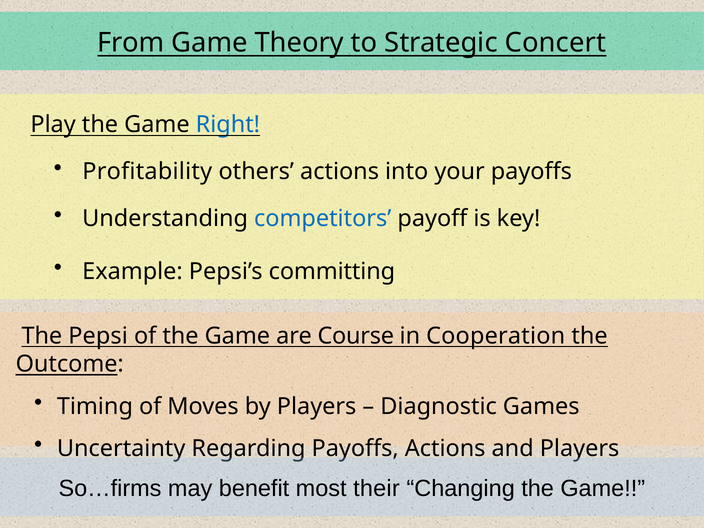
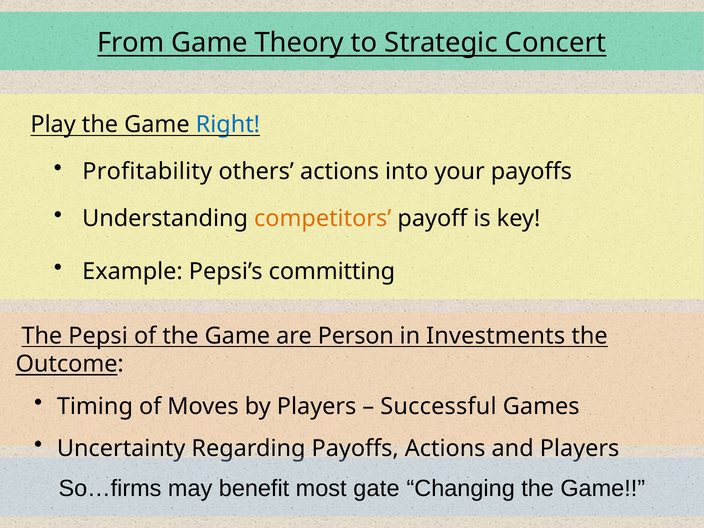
competitors colour: blue -> orange
Course: Course -> Person
Cooperation: Cooperation -> Investments
Diagnostic: Diagnostic -> Successful
their: their -> gate
